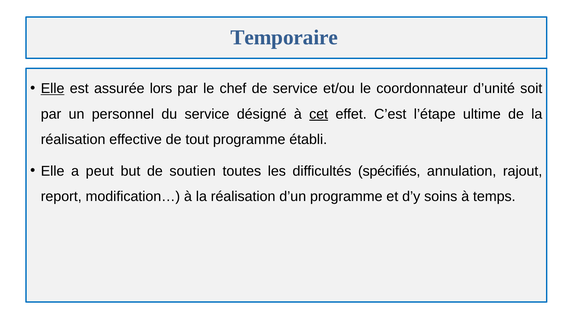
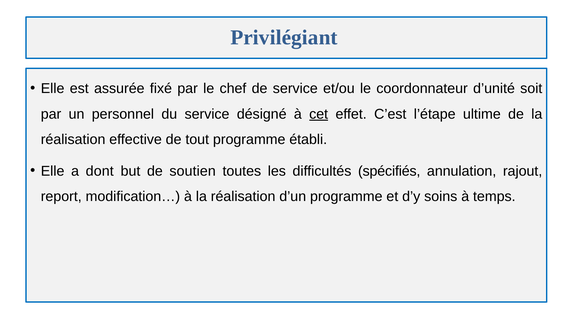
Temporaire: Temporaire -> Privilégiant
Elle at (53, 89) underline: present -> none
lors: lors -> fixé
peut: peut -> dont
